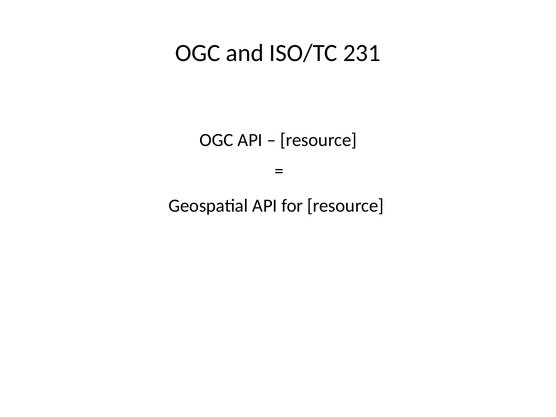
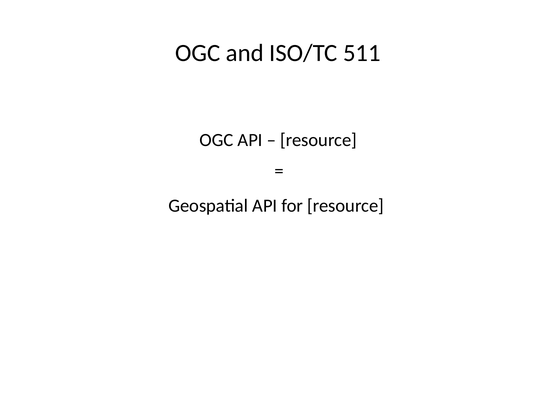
231: 231 -> 511
